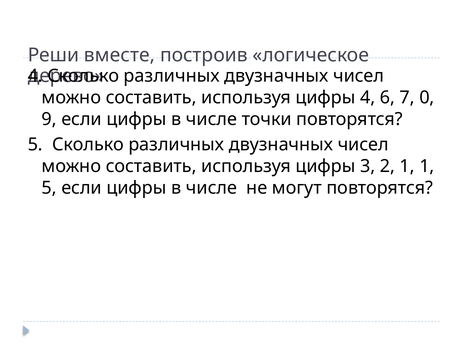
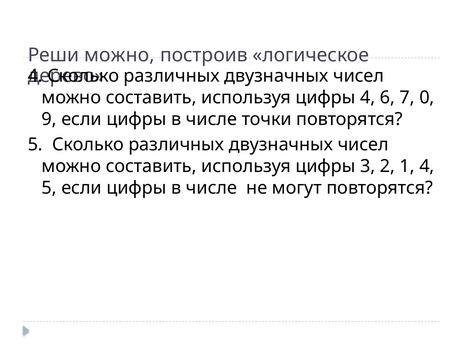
Реши вместе: вместе -> можно
1 1: 1 -> 4
